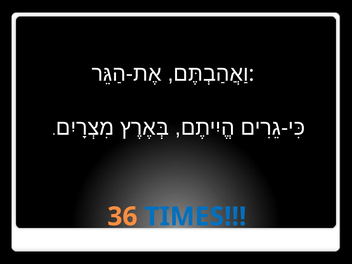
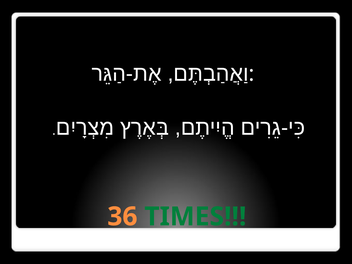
TIMES colour: blue -> green
